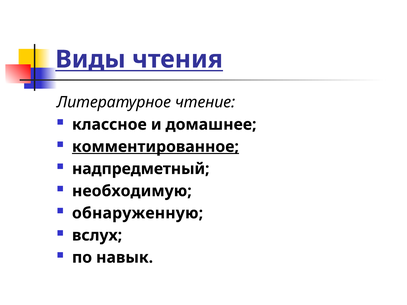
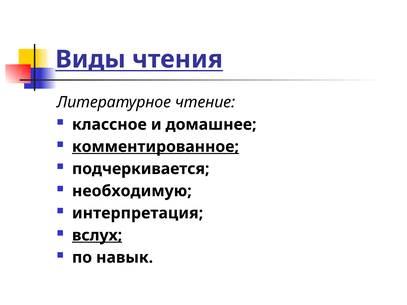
надпредметный: надпредметный -> подчеркивается
обнаруженную: обнаруженную -> интерпретация
вслух underline: none -> present
